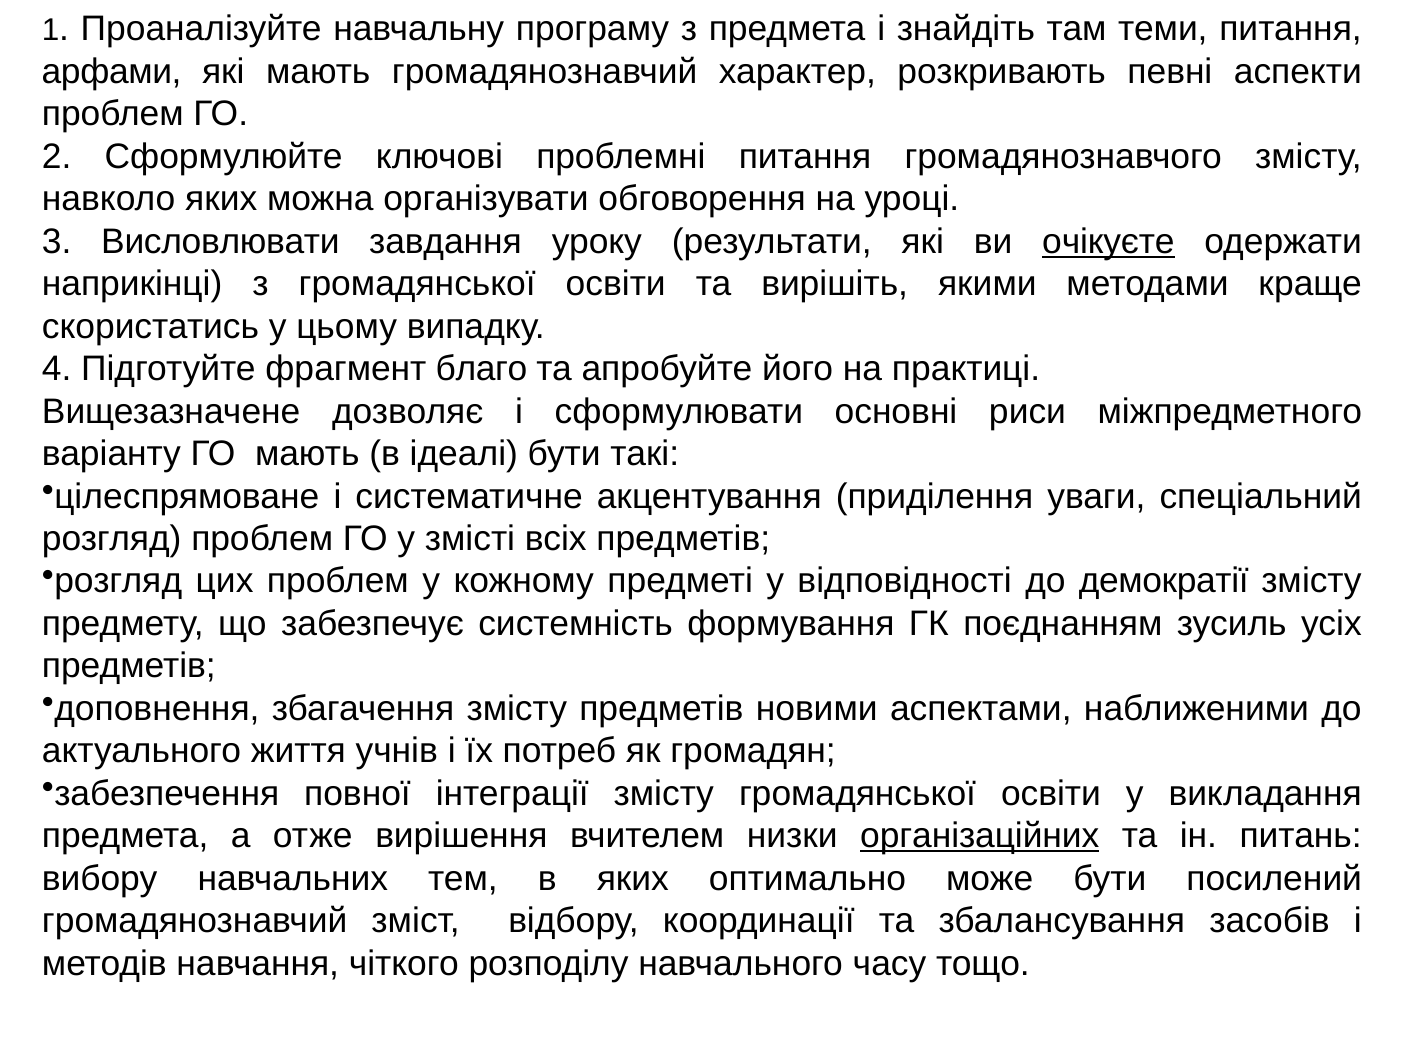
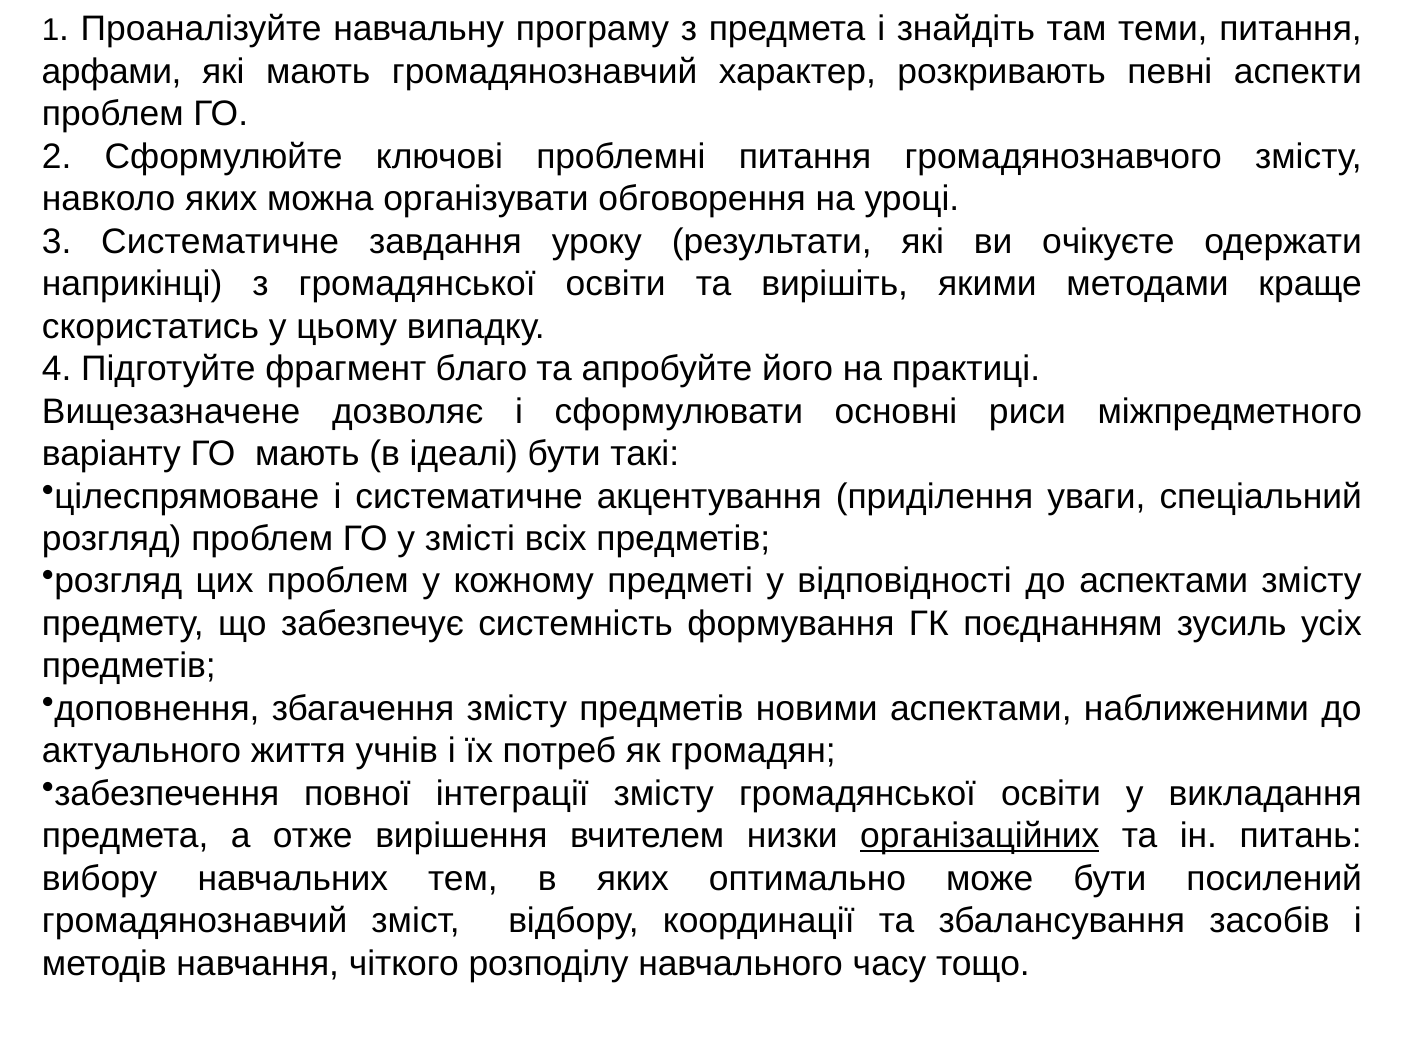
3 Висловлювати: Висловлювати -> Систематичне
очікуєте underline: present -> none
до демократії: демократії -> аспектами
